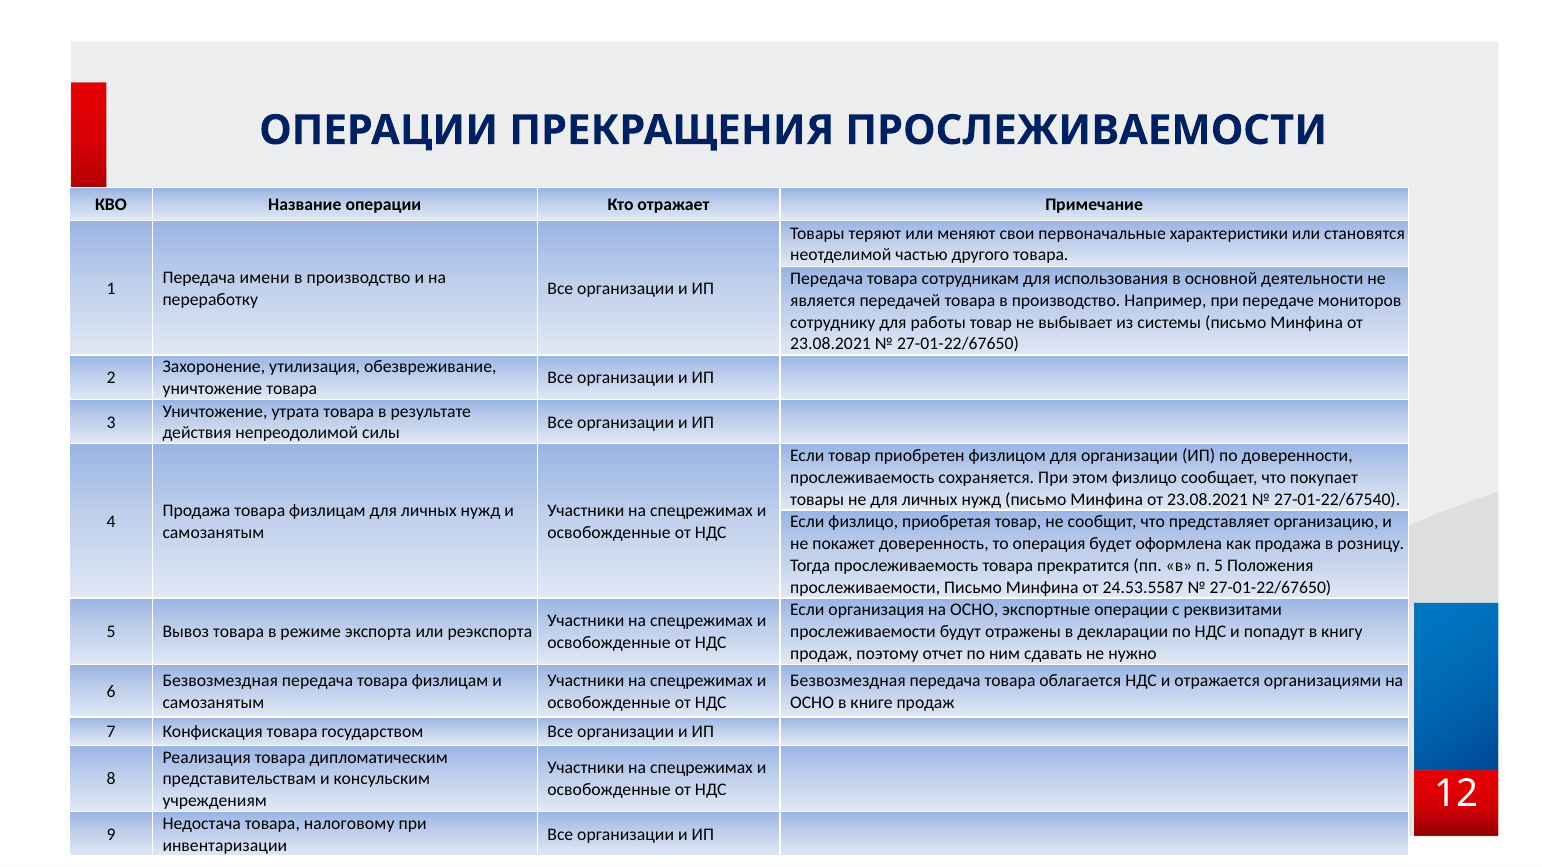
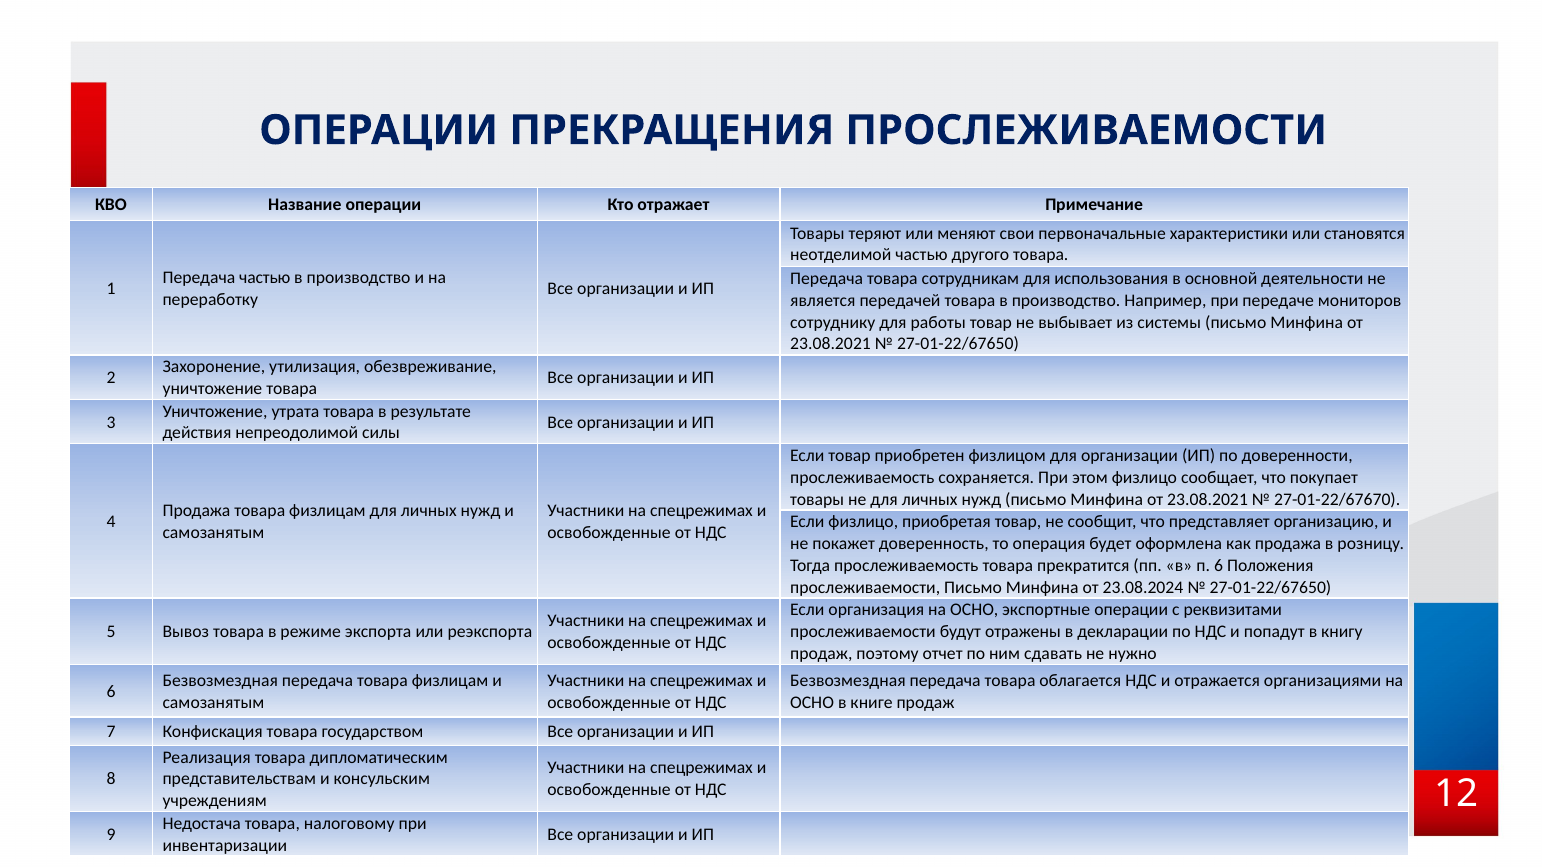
Передача имени: имени -> частью
27-01-22/67540: 27-01-22/67540 -> 27-01-22/67670
п 5: 5 -> 6
24.53.5587: 24.53.5587 -> 23.08.2024
